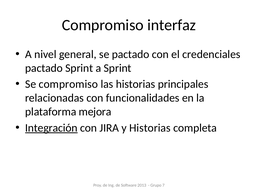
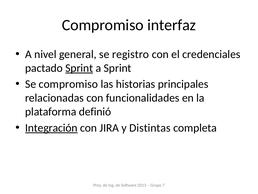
se pactado: pactado -> registro
Sprint at (79, 68) underline: none -> present
mejora: mejora -> definió
y Historias: Historias -> Distintas
